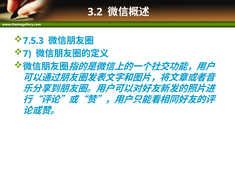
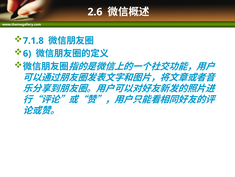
3.2: 3.2 -> 2.6
7.5.3: 7.5.3 -> 7.1.8
7: 7 -> 6
